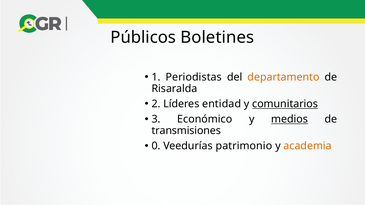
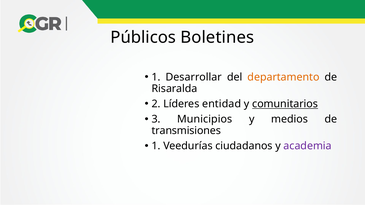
Periodistas: Periodistas -> Desarrollar
Económico: Económico -> Municipios
medios underline: present -> none
0 at (156, 146): 0 -> 1
patrimonio: patrimonio -> ciudadanos
academia colour: orange -> purple
